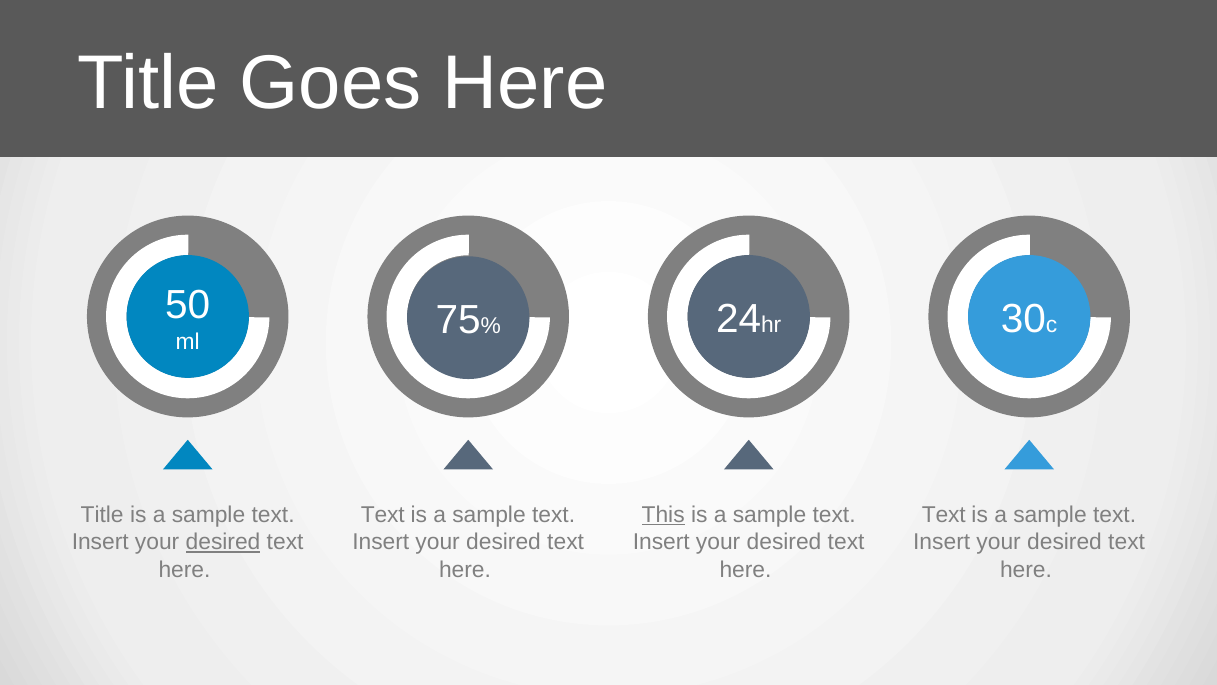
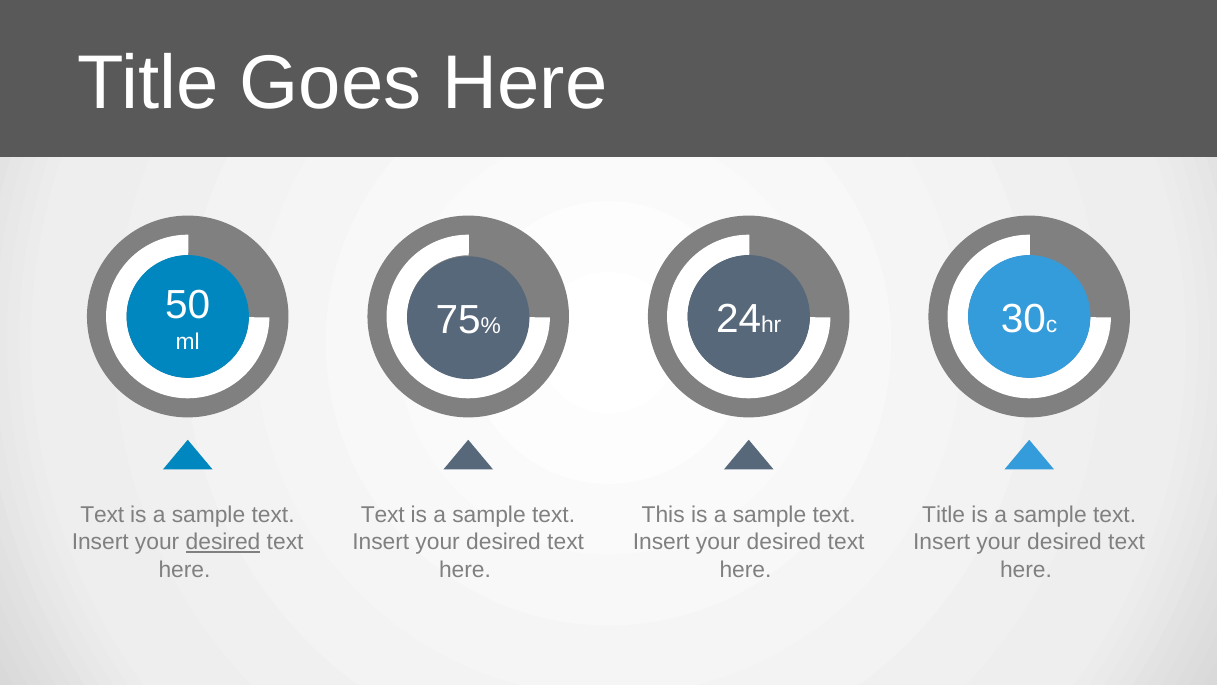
Title at (102, 515): Title -> Text
This underline: present -> none
Text at (944, 515): Text -> Title
